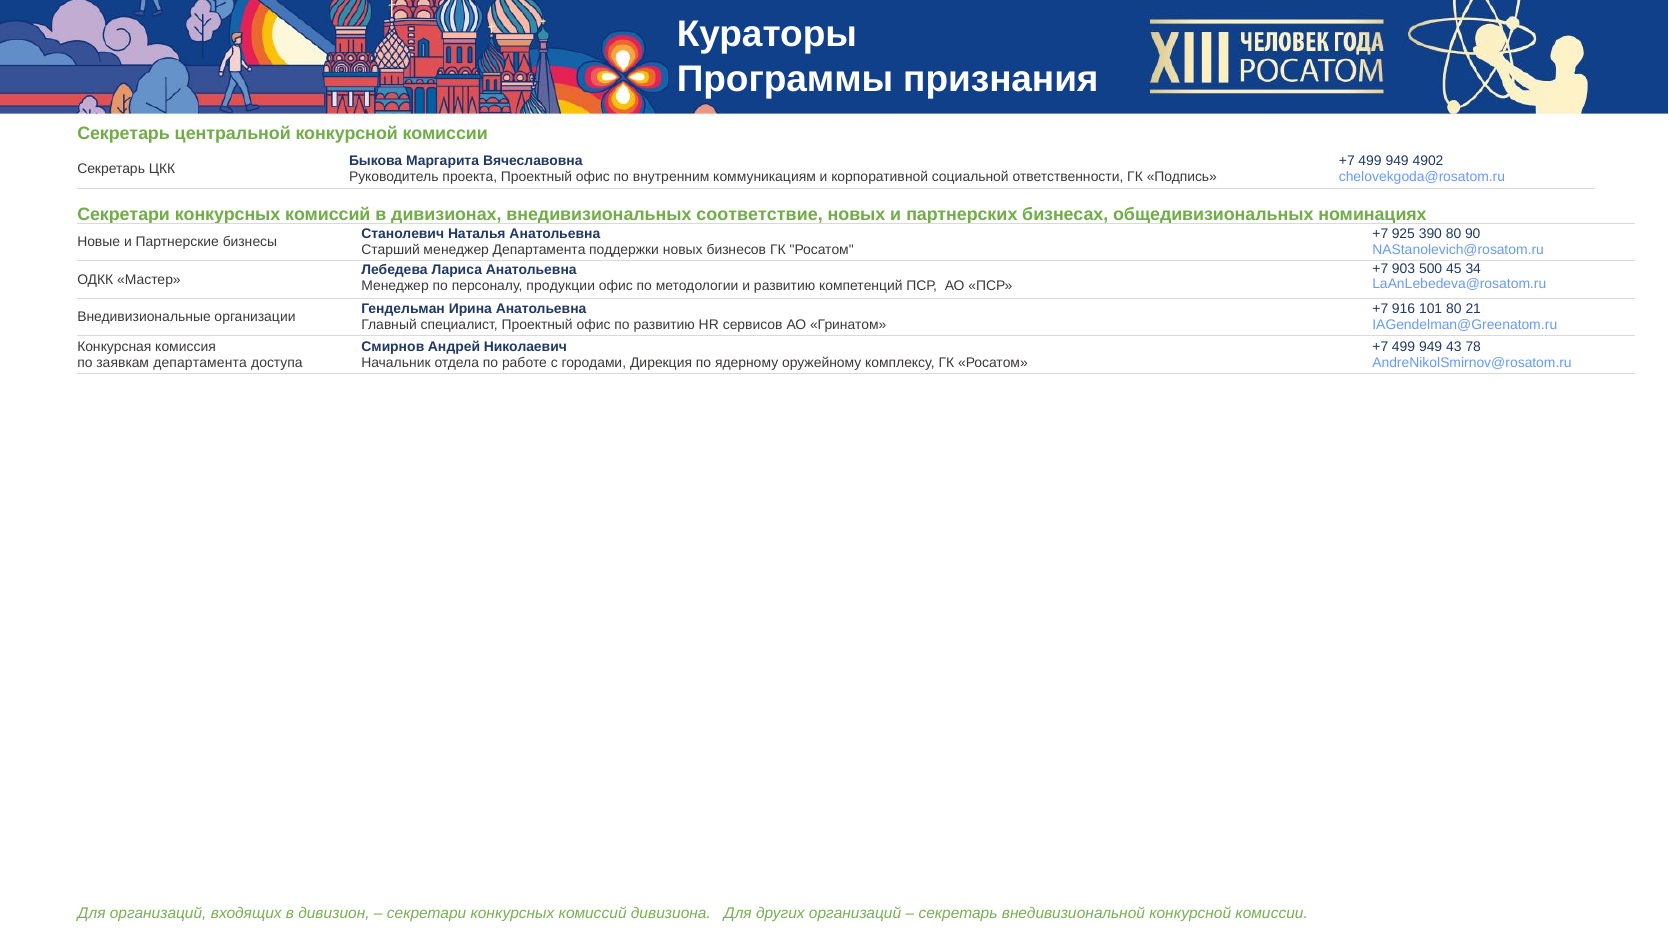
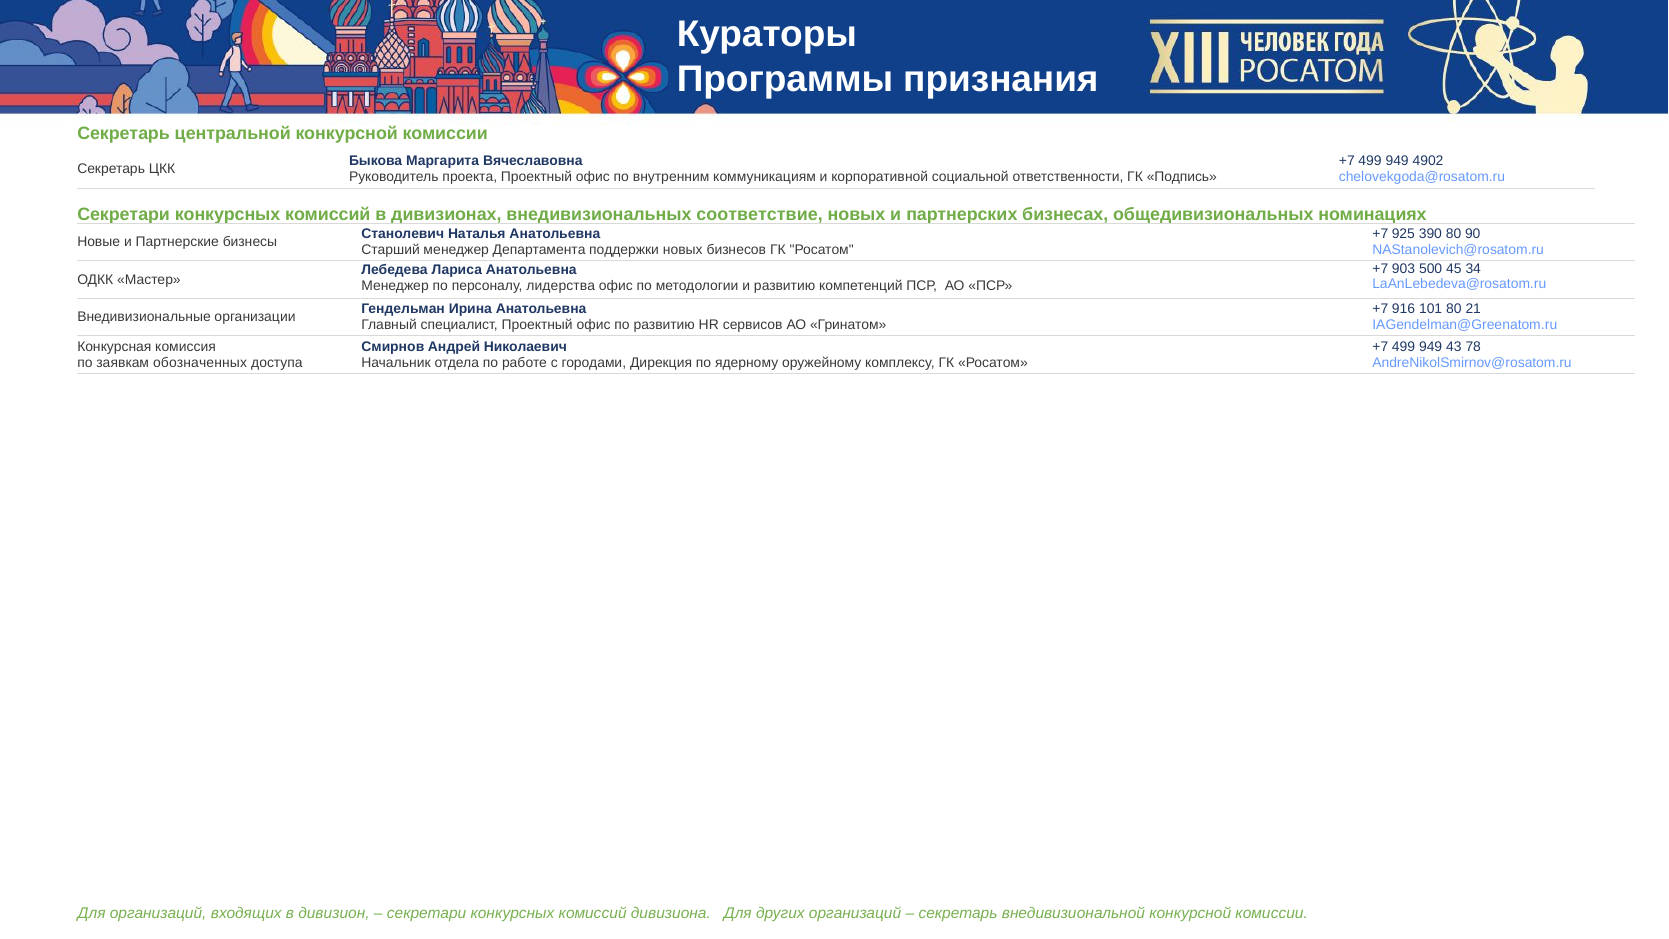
продукции: продукции -> лидерства
заявкам департамента: департамента -> обозначенных
